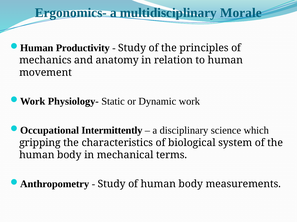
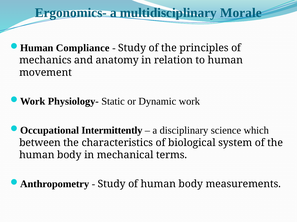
Productivity: Productivity -> Compliance
gripping: gripping -> between
